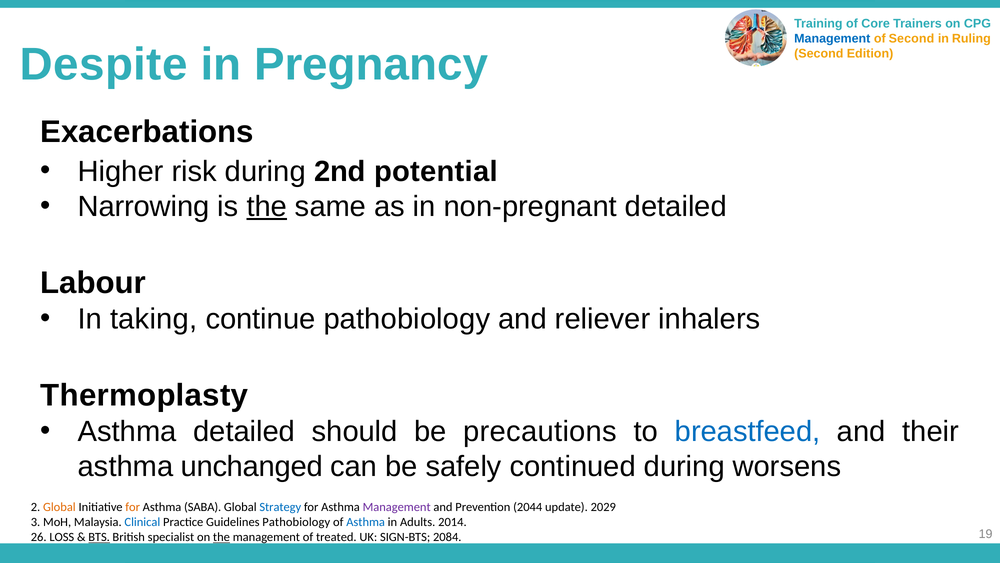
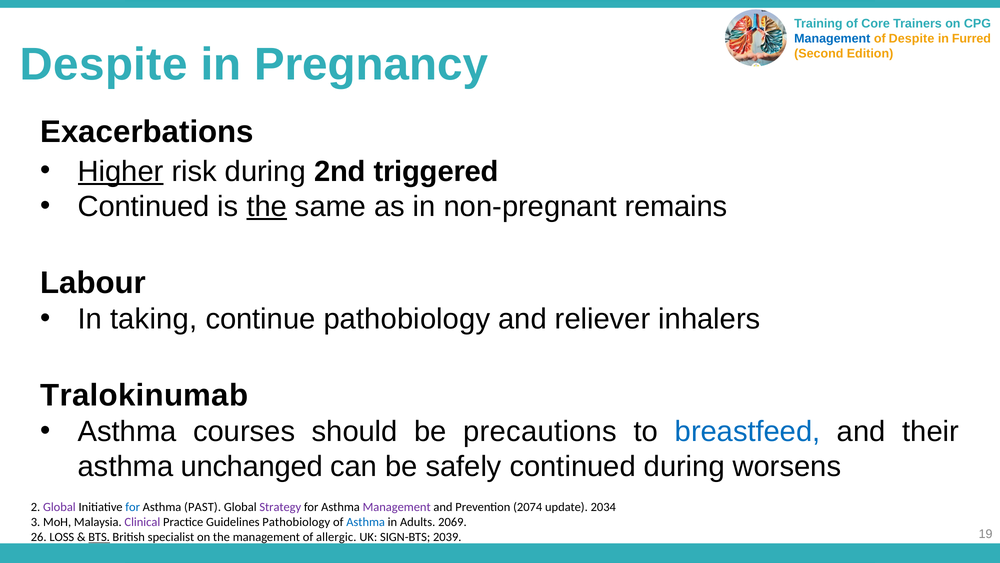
of Second: Second -> Despite
Ruling: Ruling -> Furred
Higher underline: none -> present
potential: potential -> triggered
Narrowing at (144, 206): Narrowing -> Continued
non-pregnant detailed: detailed -> remains
Thermoplasty: Thermoplasty -> Tralokinumab
Asthma detailed: detailed -> courses
Global at (59, 507) colour: orange -> purple
for at (133, 507) colour: orange -> blue
SABA: SABA -> PAST
Strategy colour: blue -> purple
2044: 2044 -> 2074
2029: 2029 -> 2034
Clinical colour: blue -> purple
2014: 2014 -> 2069
the at (221, 537) underline: present -> none
treated: treated -> allergic
2084: 2084 -> 2039
